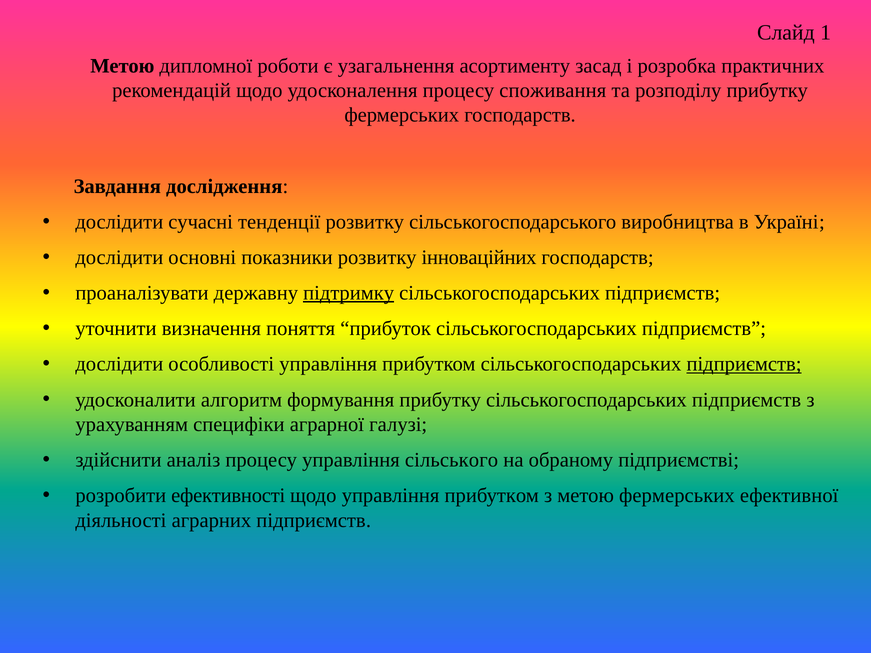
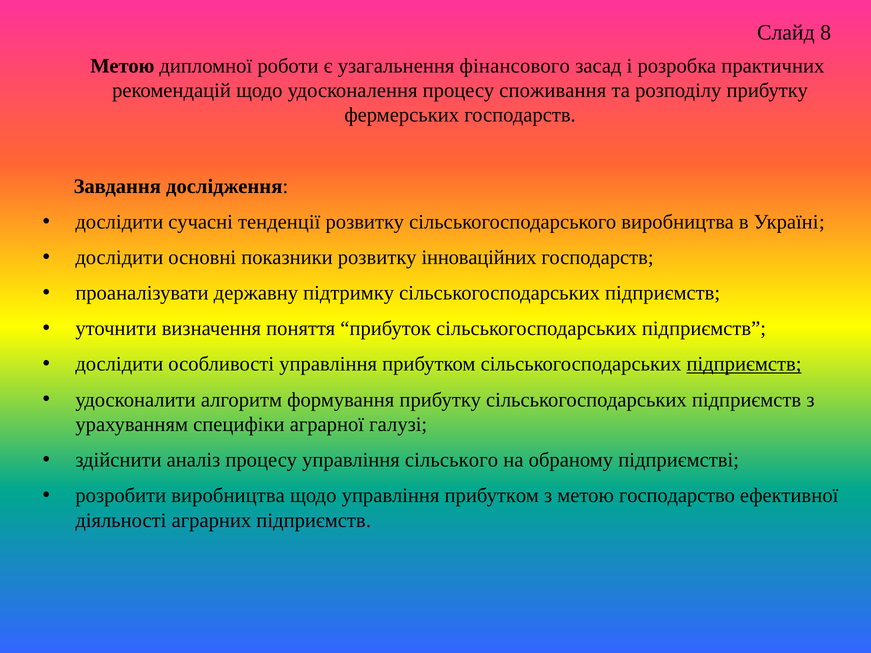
1: 1 -> 8
асортименту: асортименту -> фінансового
підтримку underline: present -> none
розробити ефективності: ефективності -> виробництва
метою фермерських: фермерських -> господарство
